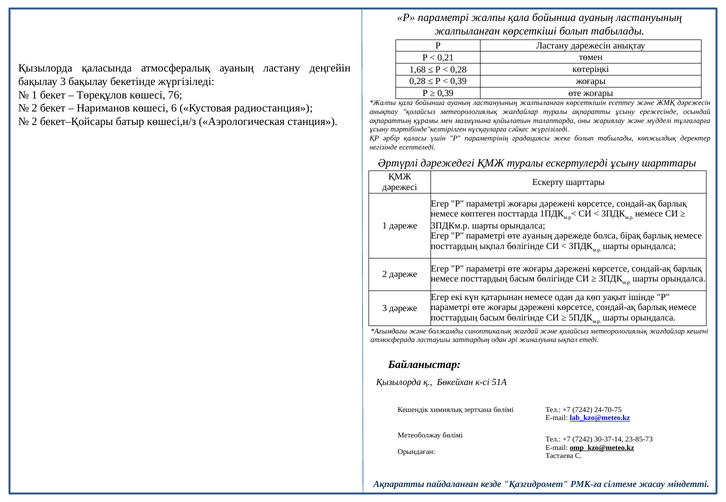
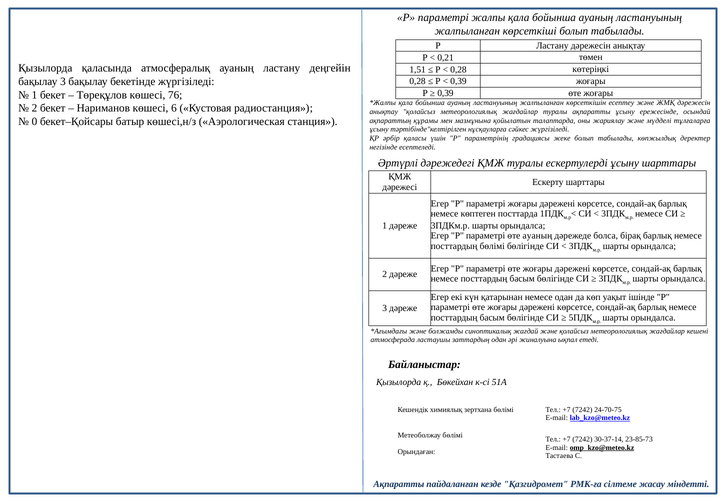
1,68: 1,68 -> 1,51
2 at (35, 122): 2 -> 0
посттардың ықпал: ықпал -> бөлімі
